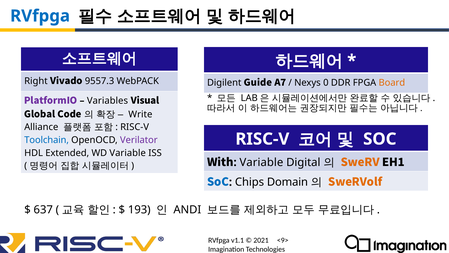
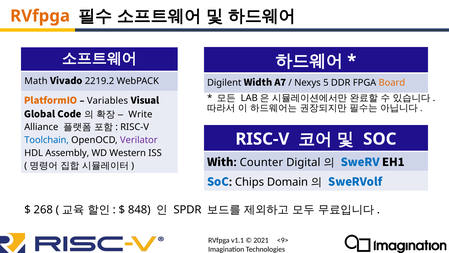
RVfpga at (40, 16) colour: blue -> orange
Right: Right -> Math
9557.3: 9557.3 -> 2219.2
Guide: Guide -> Width
0: 0 -> 5
PlatformIO colour: purple -> orange
Extended: Extended -> Assembly
WD Variable: Variable -> Western
Variable at (261, 162): Variable -> Counter
SweRV colour: orange -> blue
SweRVolf colour: orange -> blue
637: 637 -> 268
193: 193 -> 848
ANDI: ANDI -> SPDR
